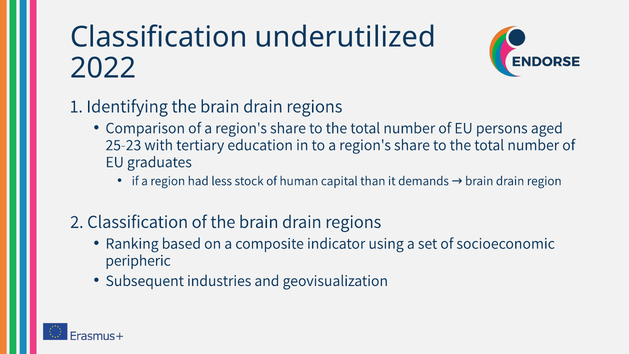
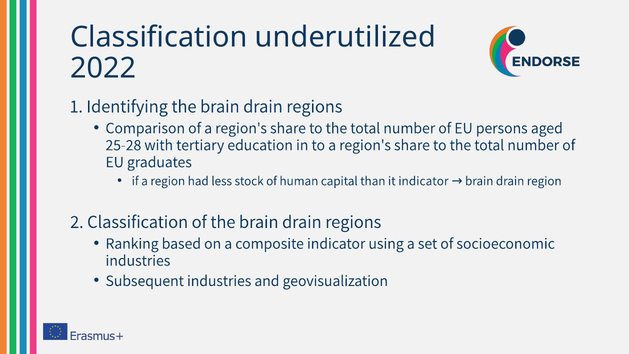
25-23: 25-23 -> 25-28
it demands: demands -> indicator
peripheric at (138, 260): peripheric -> industries
